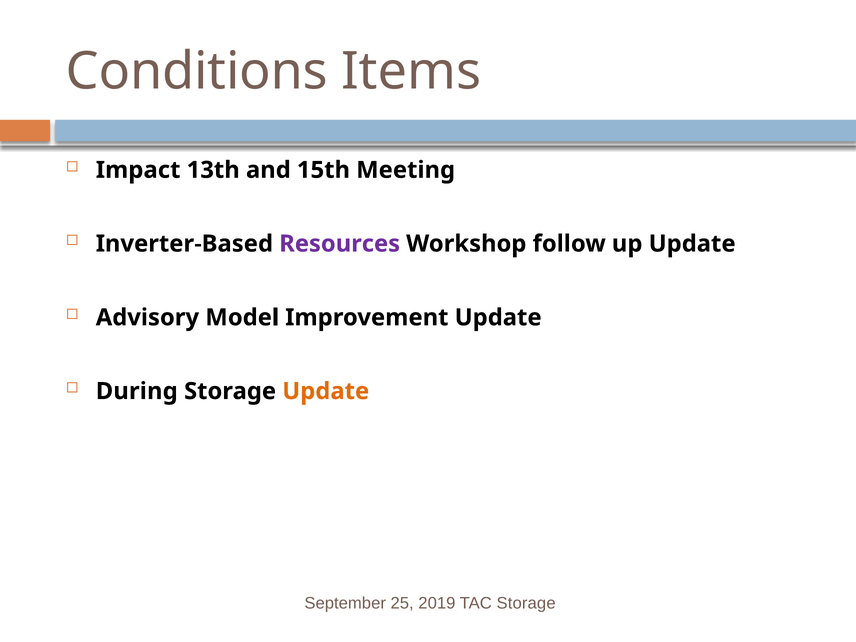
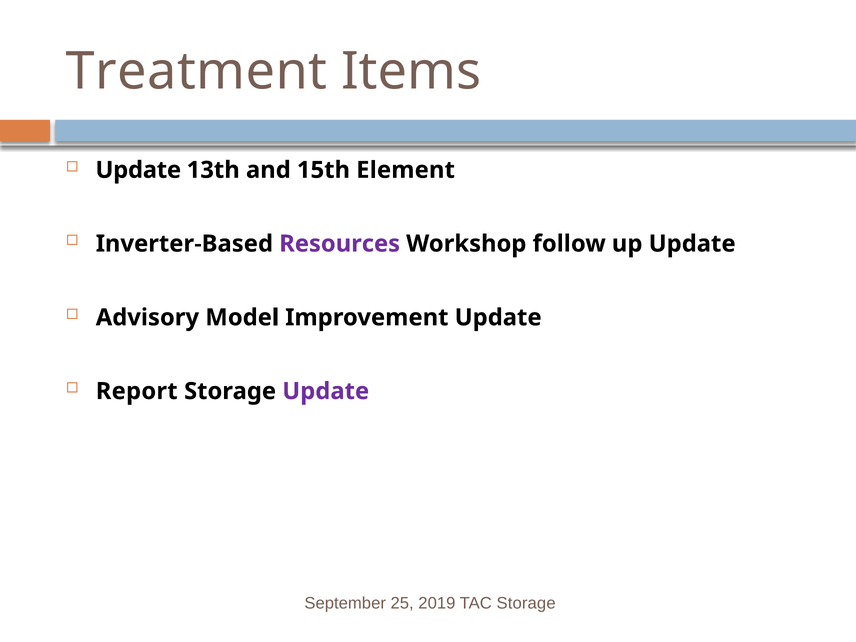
Conditions: Conditions -> Treatment
Impact at (138, 170): Impact -> Update
Meeting: Meeting -> Element
During: During -> Report
Update at (326, 391) colour: orange -> purple
